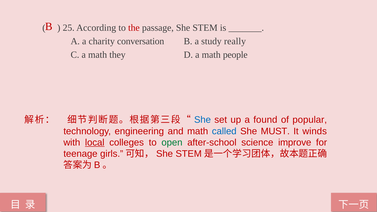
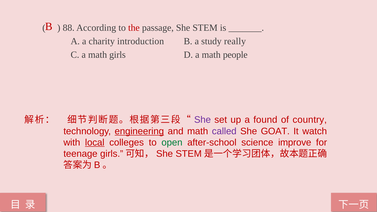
25: 25 -> 88
conversation: conversation -> introduction
they: they -> girls
She at (203, 120) colour: blue -> purple
popular: popular -> country
engineering underline: none -> present
called colour: blue -> purple
MUST: MUST -> GOAT
winds: winds -> watch
